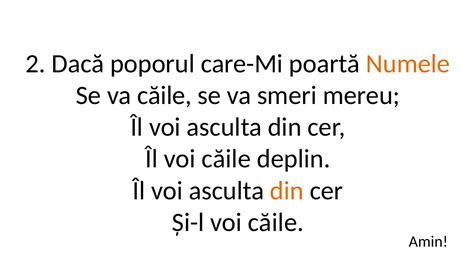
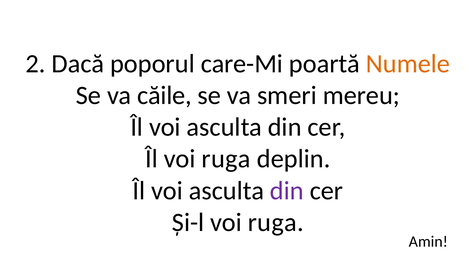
Îl voi căile: căile -> ruga
din at (287, 190) colour: orange -> purple
Și-l voi căile: căile -> ruga
